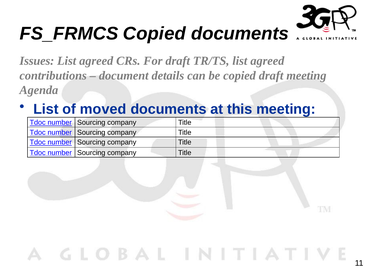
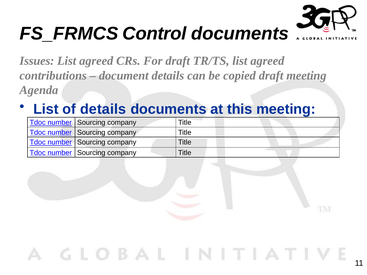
FS_FRMCS Copied: Copied -> Control
of moved: moved -> details
